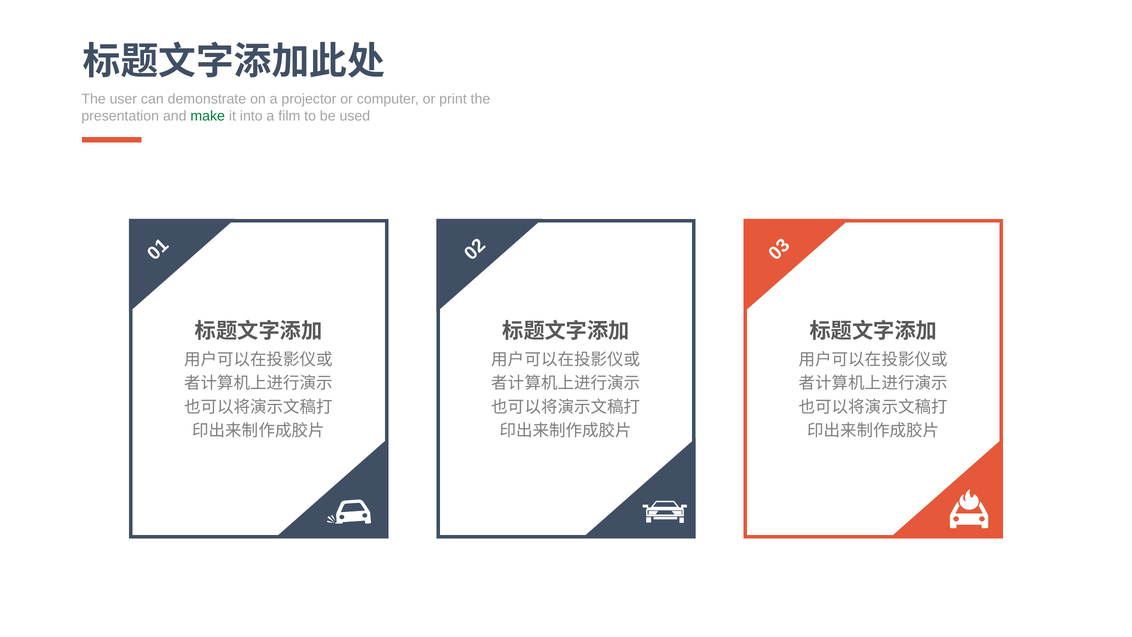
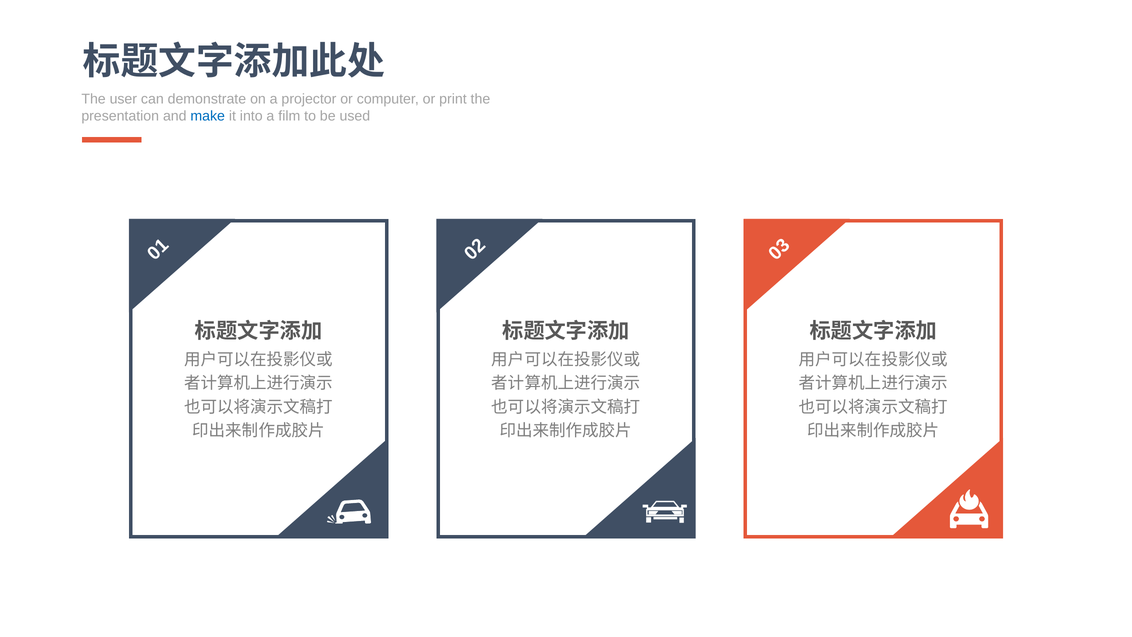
make colour: green -> blue
